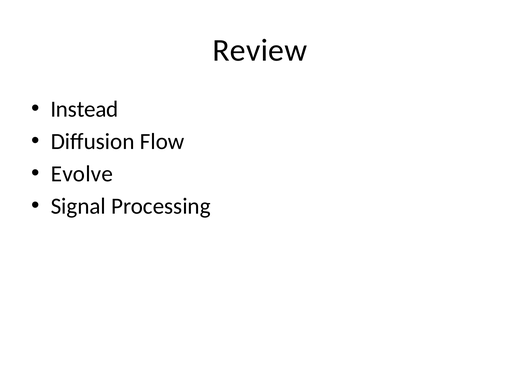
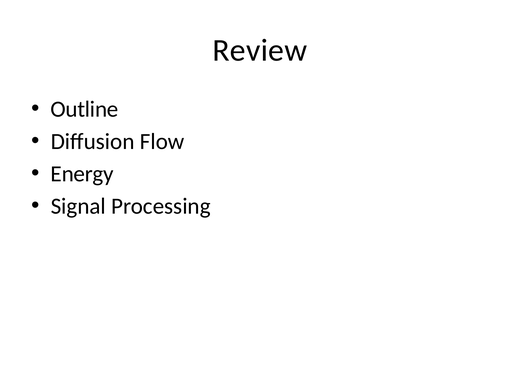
Instead: Instead -> Outline
Evolve: Evolve -> Energy
